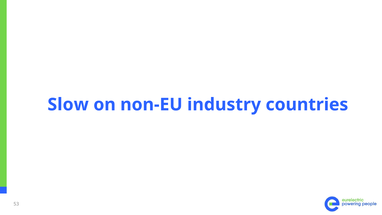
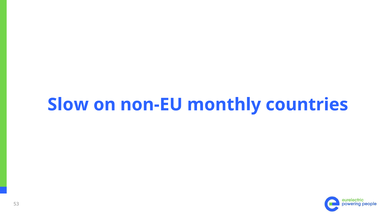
industry: industry -> monthly
